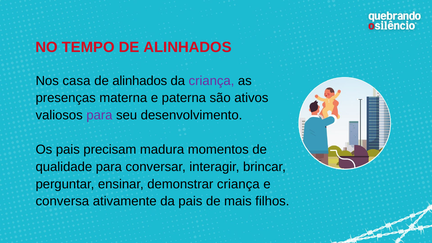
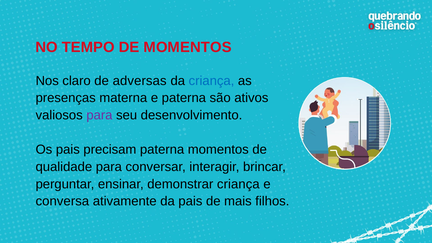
TEMPO DE ALINHADOS: ALINHADOS -> MOMENTOS
casa: casa -> claro
alinhados at (140, 81): alinhados -> adversas
criança at (211, 81) colour: purple -> blue
precisam madura: madura -> paterna
